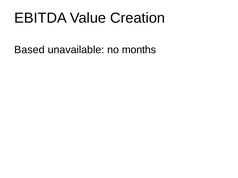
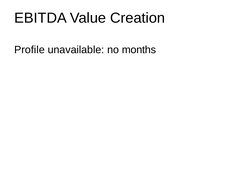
Based: Based -> Profile
